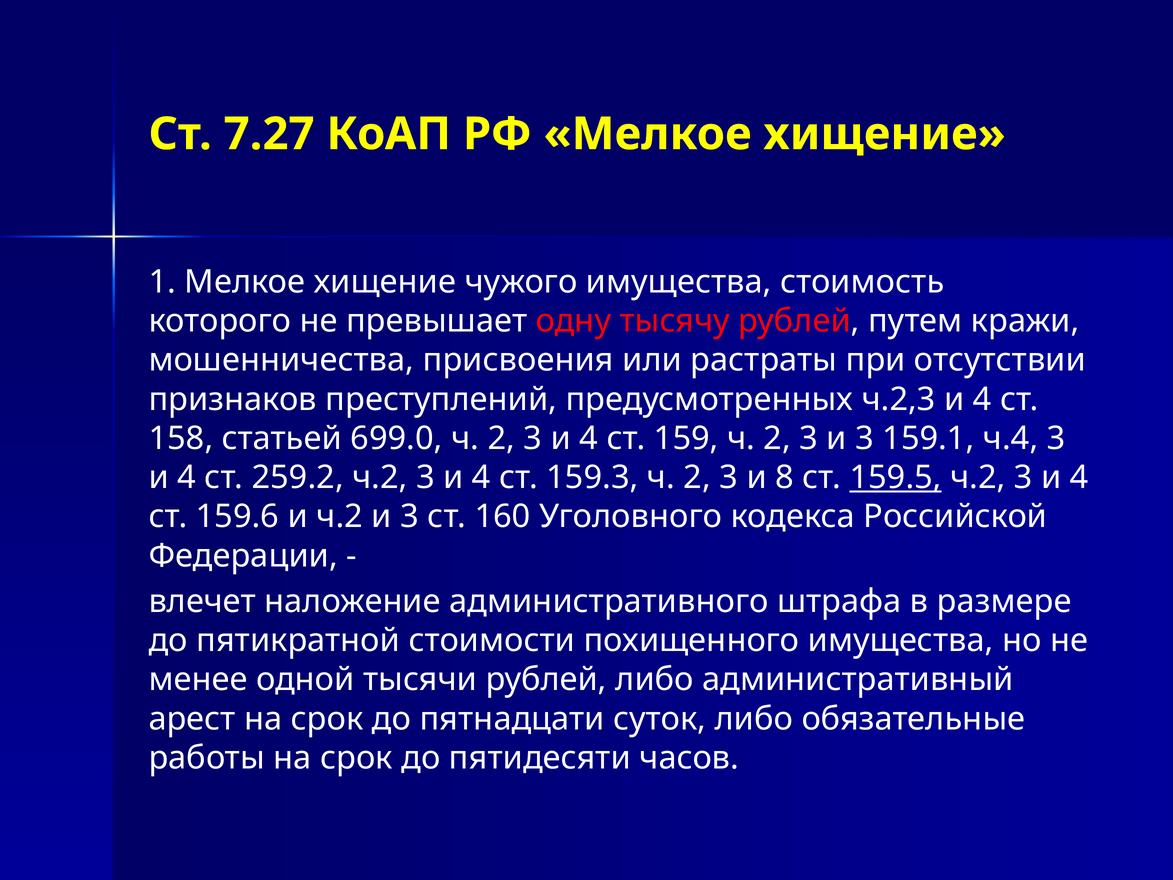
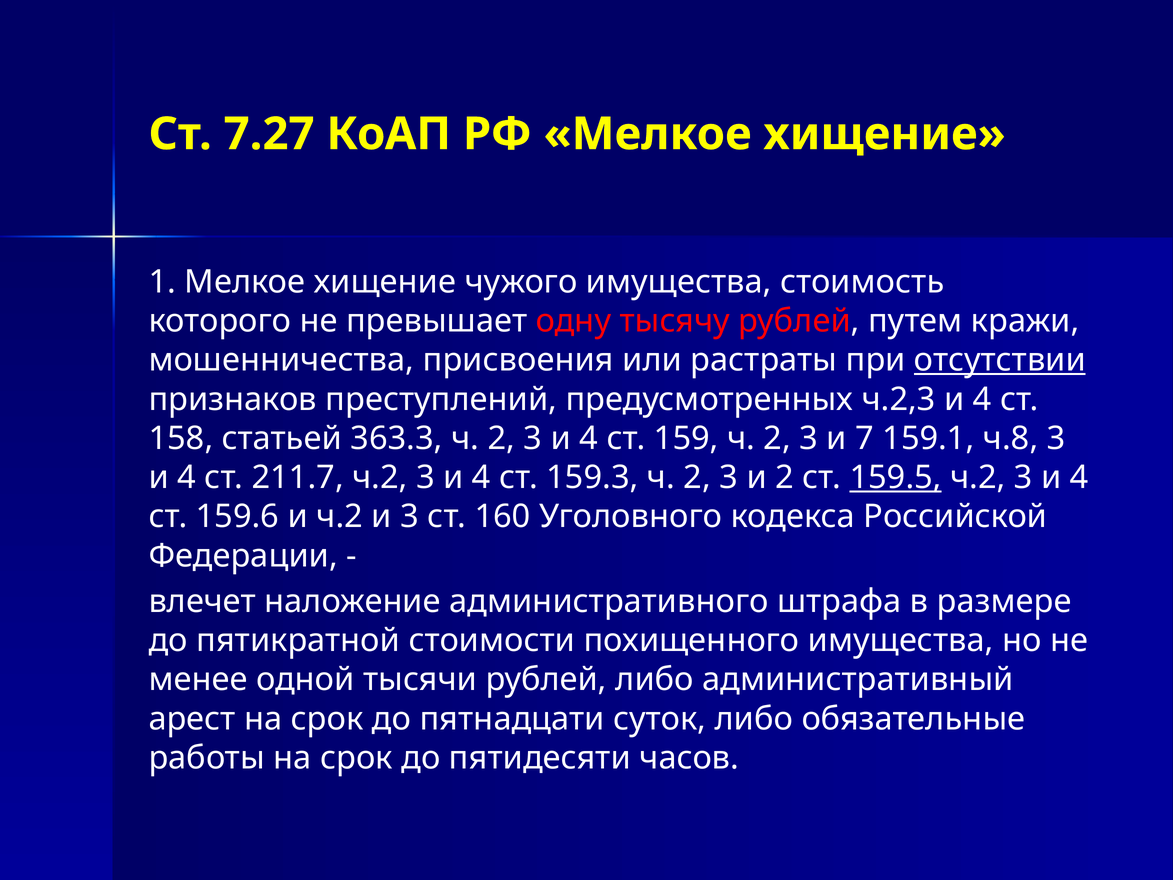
отсутствии underline: none -> present
699.0: 699.0 -> 363.3
3 и 3: 3 -> 7
ч.4: ч.4 -> ч.8
259.2: 259.2 -> 211.7
и 8: 8 -> 2
